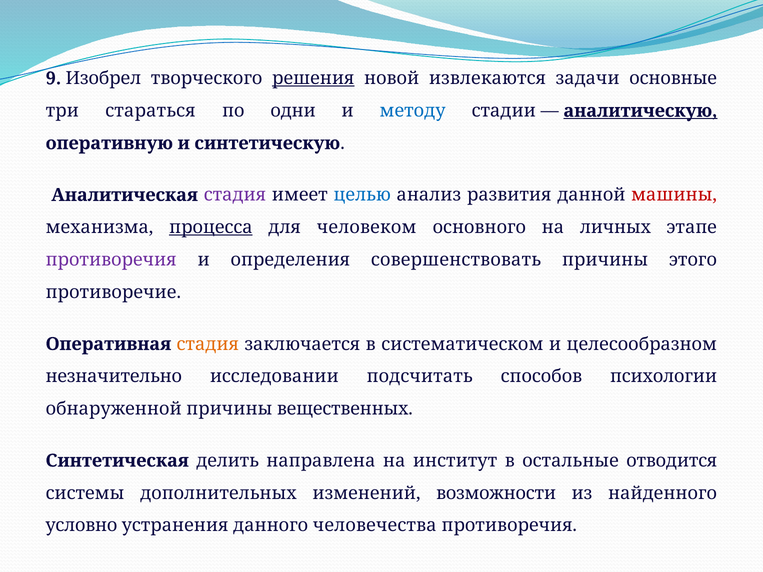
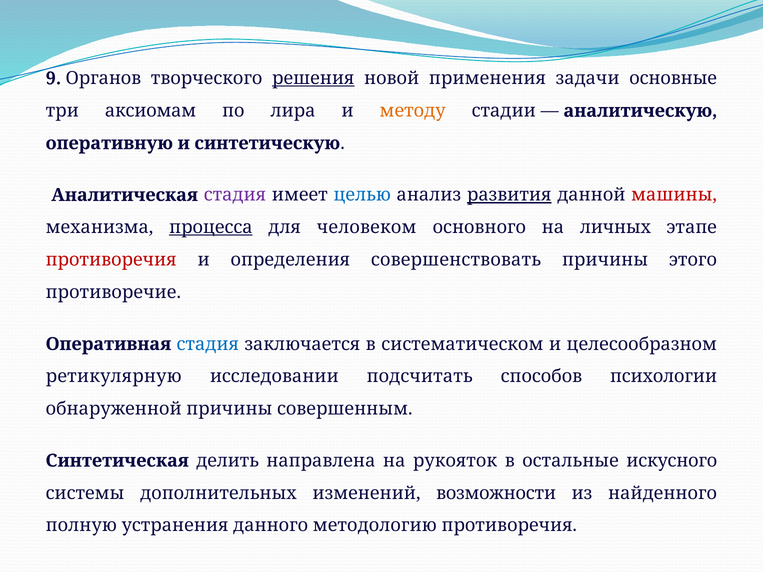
Изобрел: Изобрел -> Органов
извлекаются: извлекаются -> применения
стараться: стараться -> аксиомам
одни: одни -> лира
методу colour: blue -> orange
аналитическую underline: present -> none
развития underline: none -> present
противоречия at (111, 260) colour: purple -> red
стадия at (208, 344) colour: orange -> blue
незначительно: незначительно -> ретикулярную
вещественных: вещественных -> совершенным
институт: институт -> рукояток
отводится: отводится -> искусного
условно: условно -> полную
человечества: человечества -> методологию
